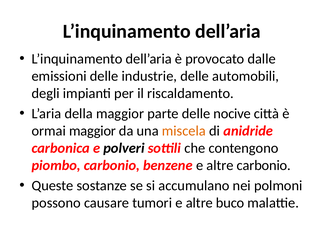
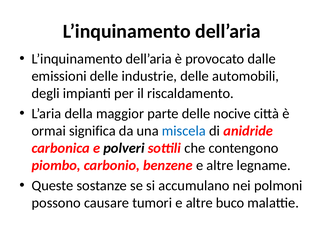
ormai maggior: maggior -> significa
miscela colour: orange -> blue
altre carbonio: carbonio -> legname
